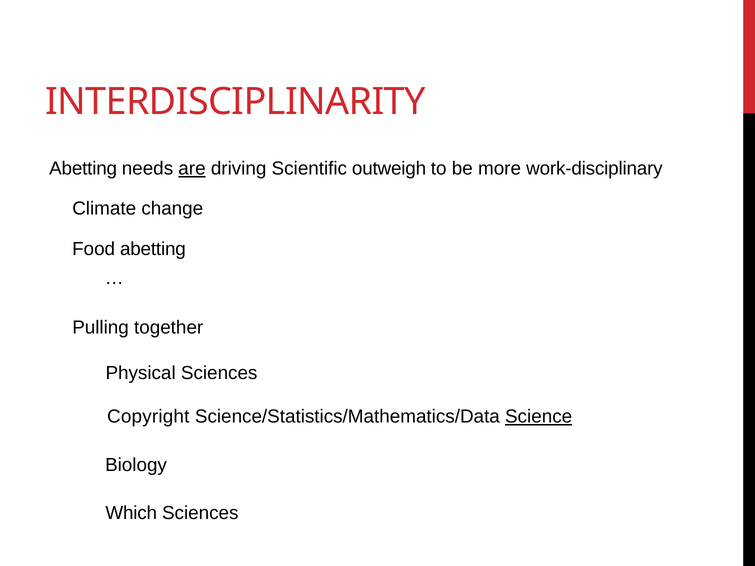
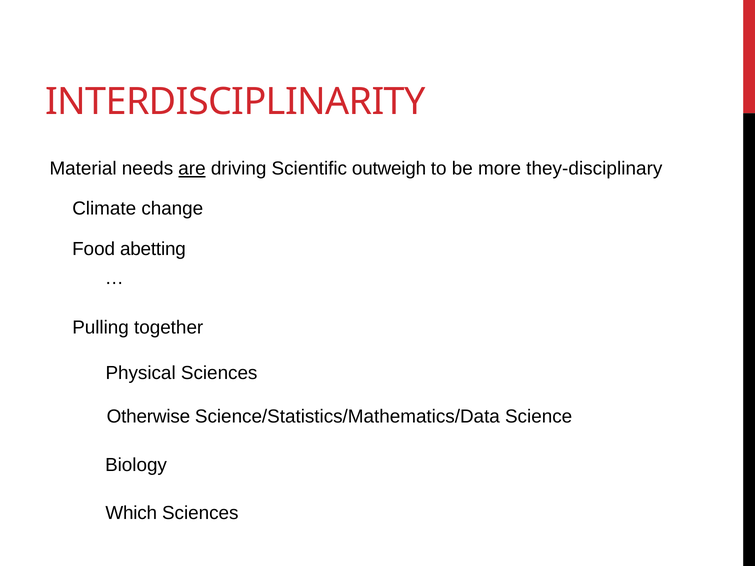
Abetting at (83, 169): Abetting -> Material
work-disciplinary: work-disciplinary -> they-disciplinary
Copyright: Copyright -> Otherwise
Science underline: present -> none
